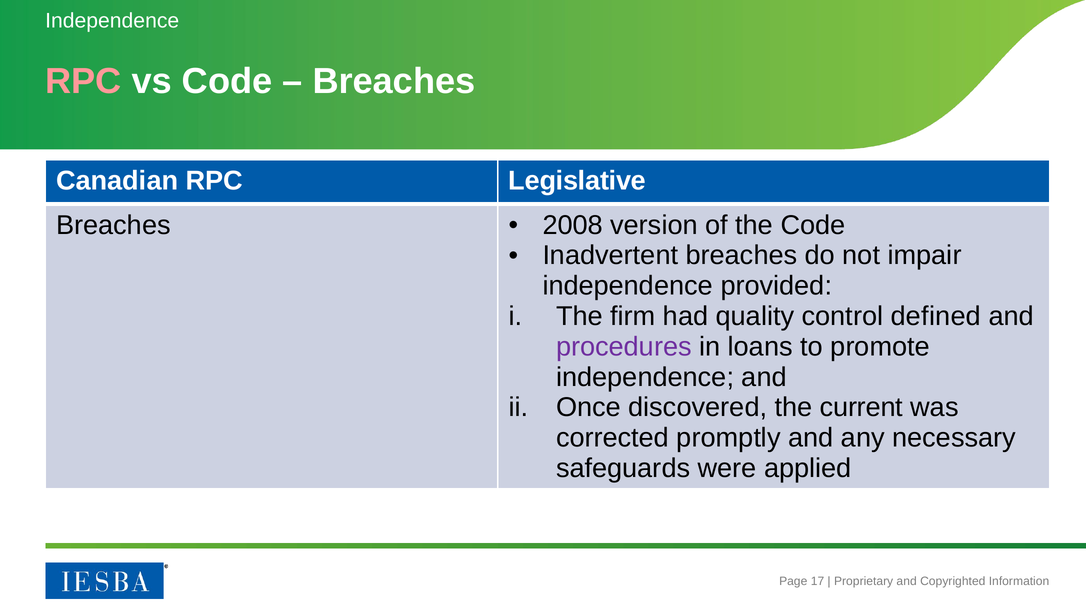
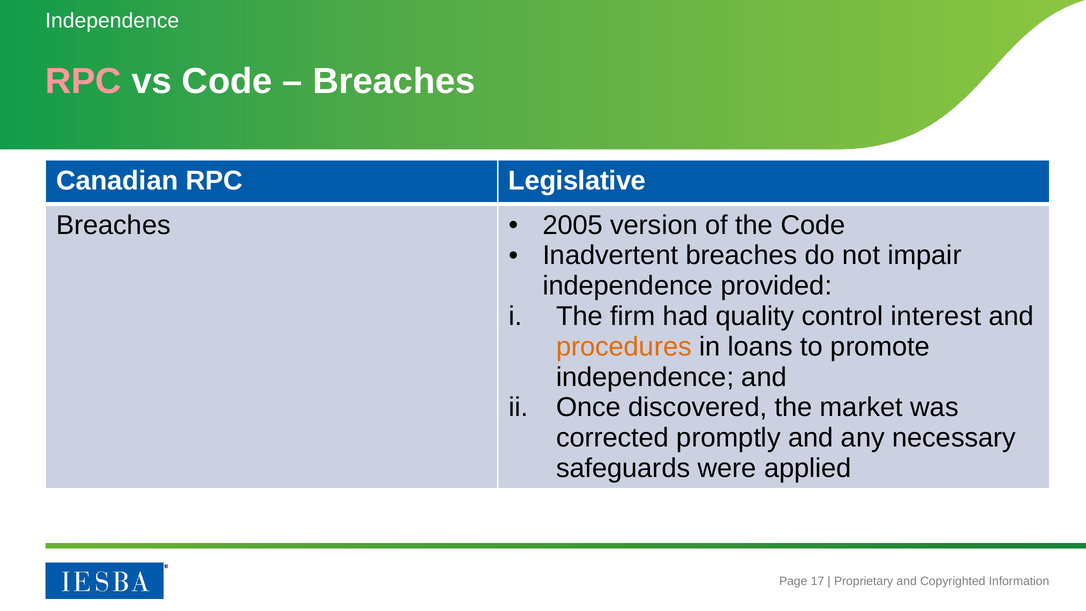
2008: 2008 -> 2005
defined: defined -> interest
procedures colour: purple -> orange
current: current -> market
